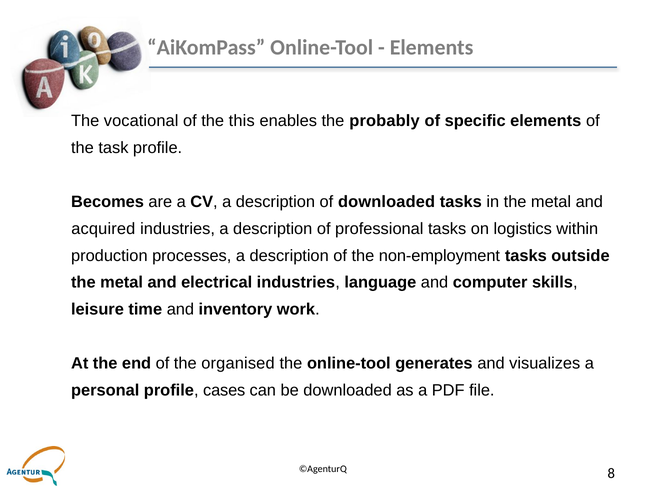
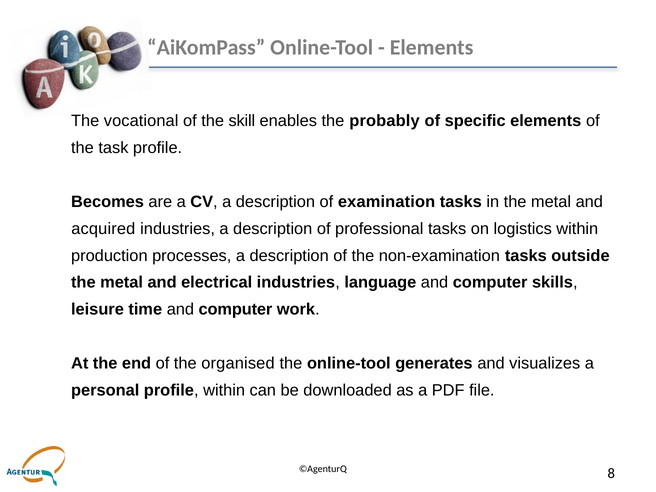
this: this -> skill
of downloaded: downloaded -> examination
non-employment: non-employment -> non-examination
time and inventory: inventory -> computer
profile cases: cases -> within
